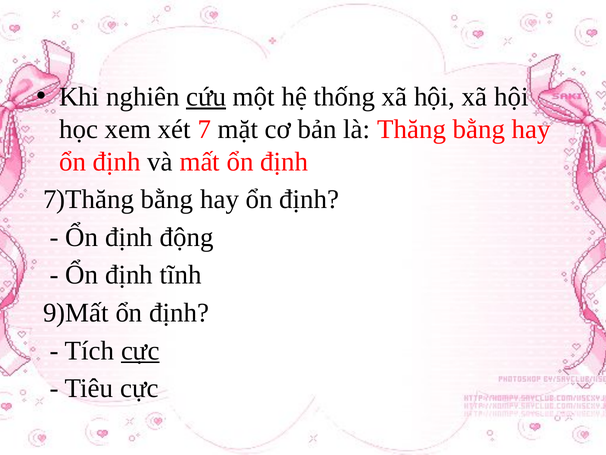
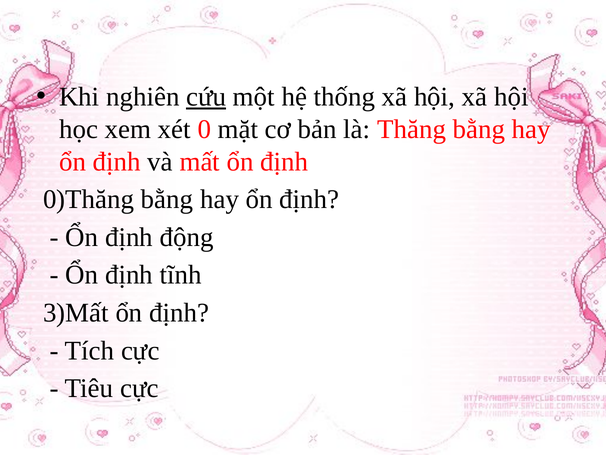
7: 7 -> 0
7)Thăng: 7)Thăng -> 0)Thăng
9)Mất: 9)Mất -> 3)Mất
cực at (140, 350) underline: present -> none
